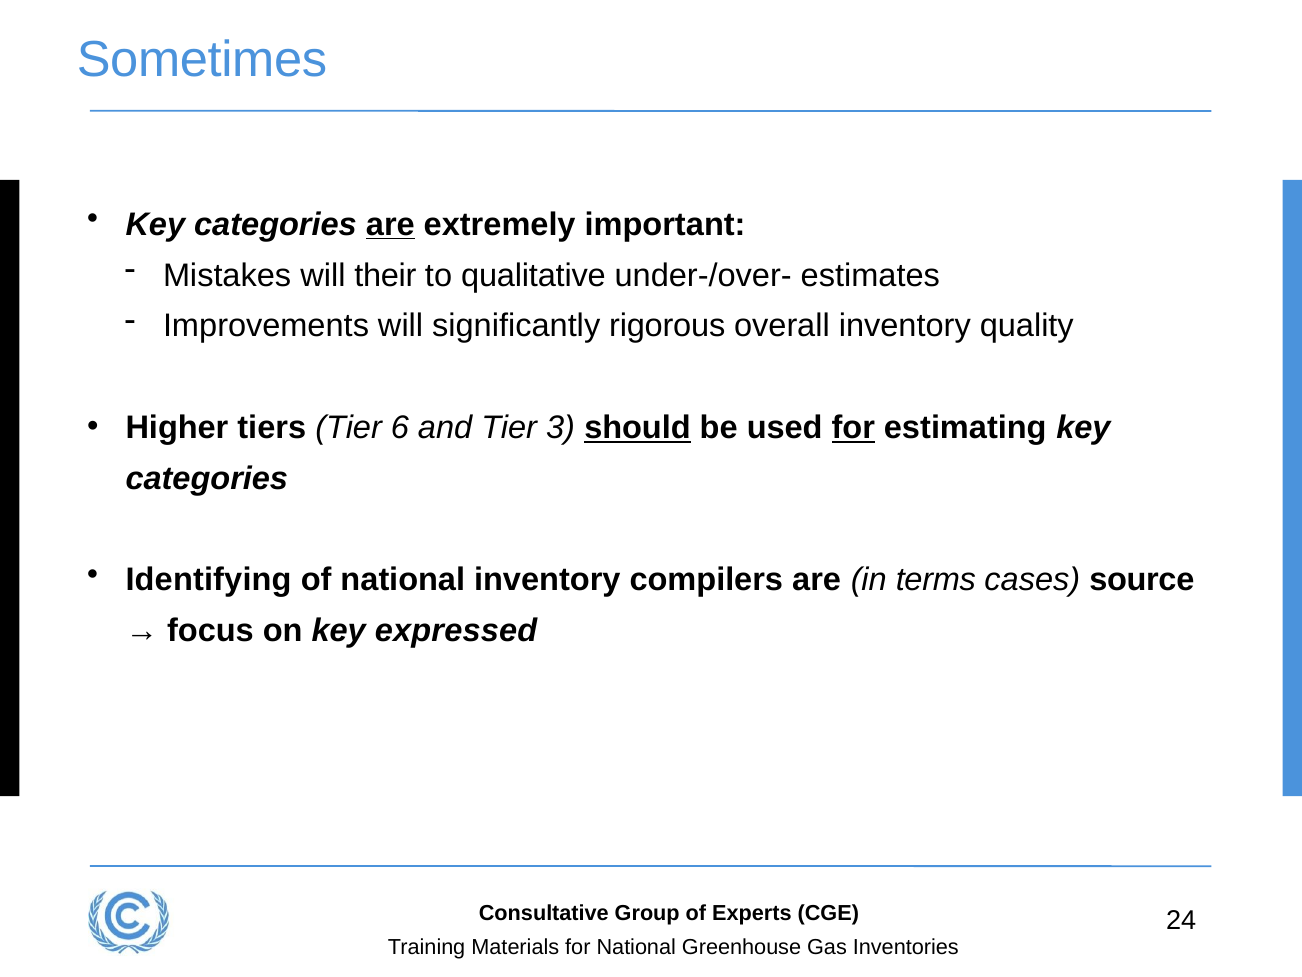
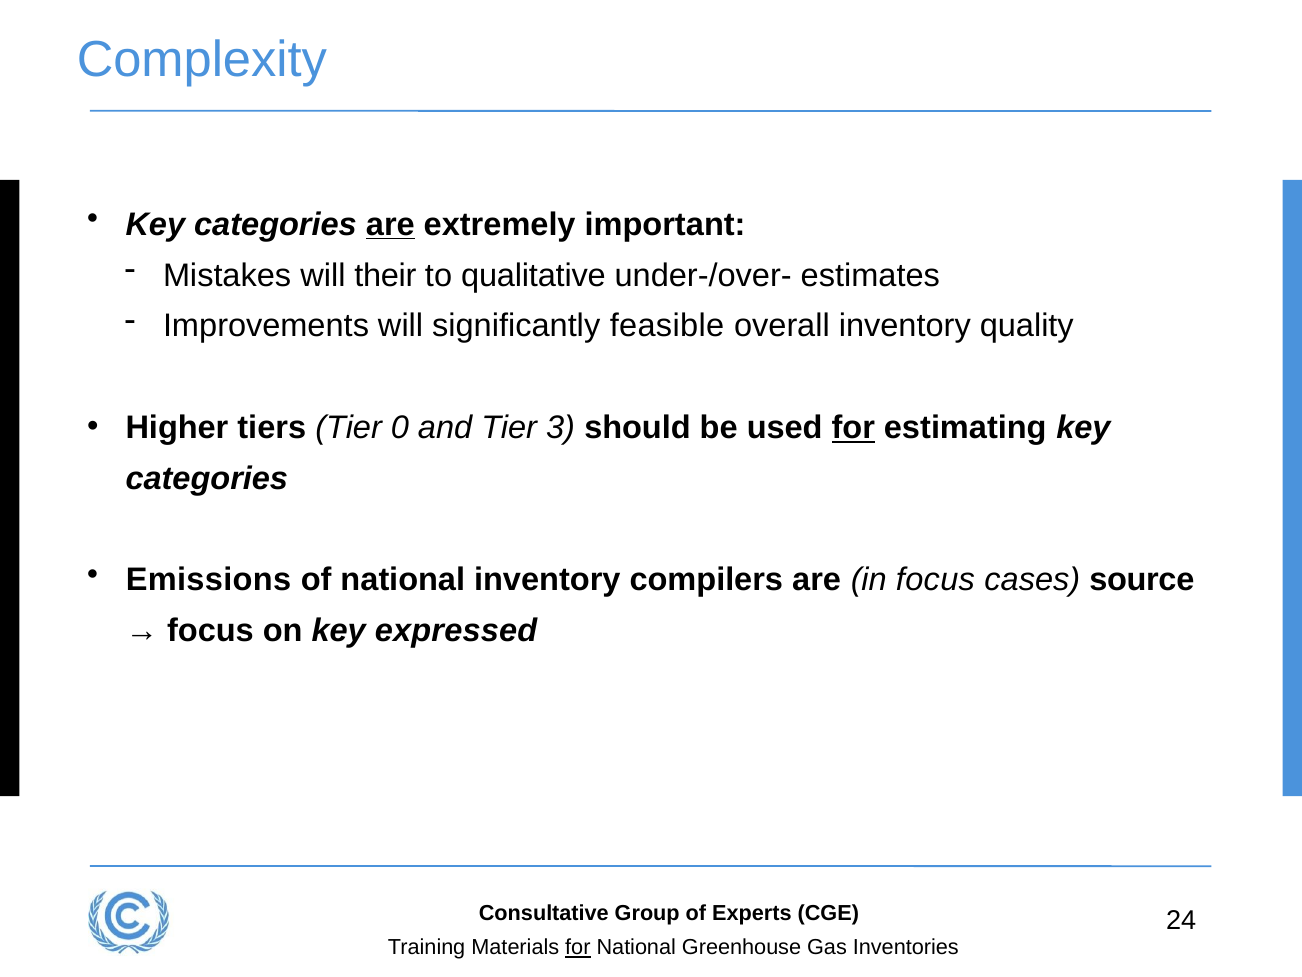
Sometimes: Sometimes -> Complexity
rigorous: rigorous -> feasible
6: 6 -> 0
should underline: present -> none
Identifying: Identifying -> Emissions
in terms: terms -> focus
for at (578, 947) underline: none -> present
